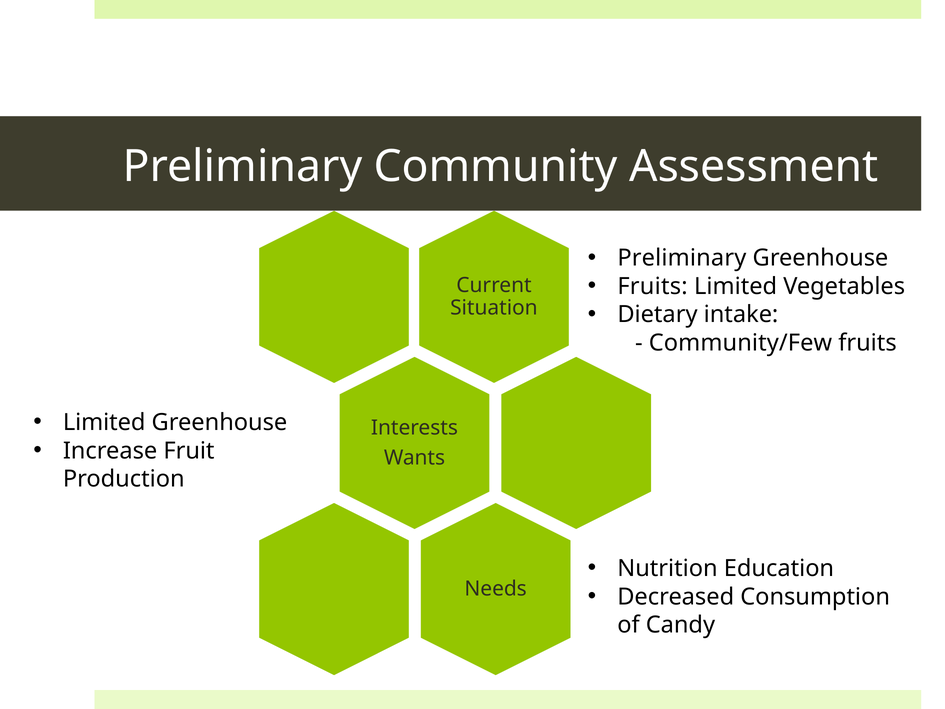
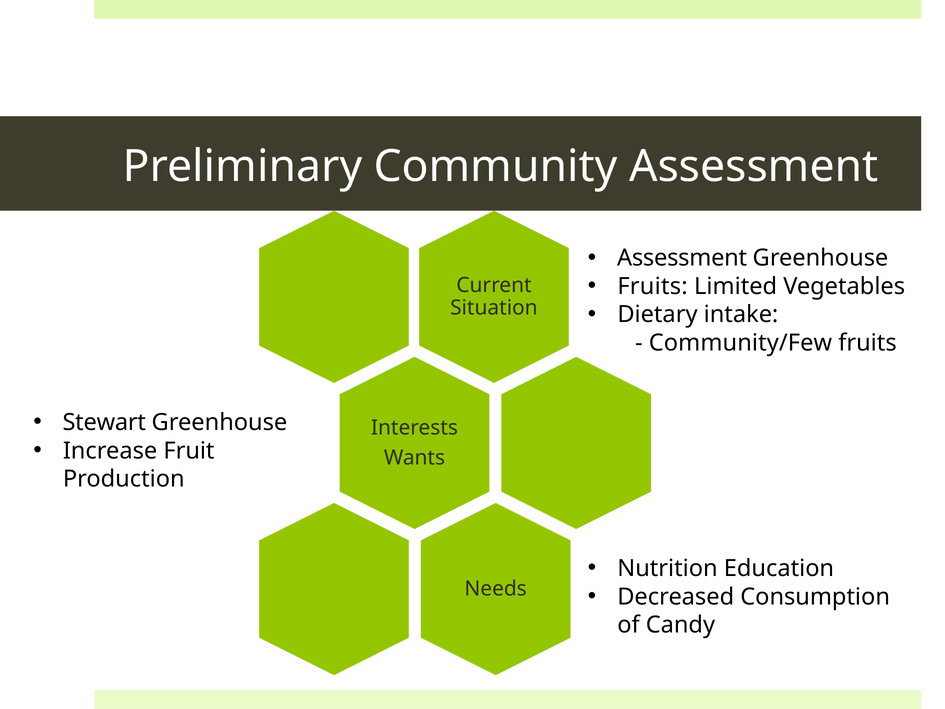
Preliminary at (682, 258): Preliminary -> Assessment
Limited at (104, 422): Limited -> Stewart
